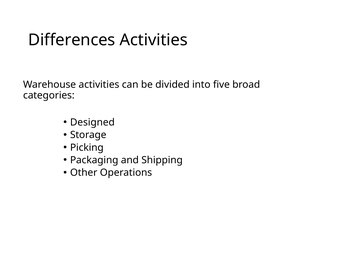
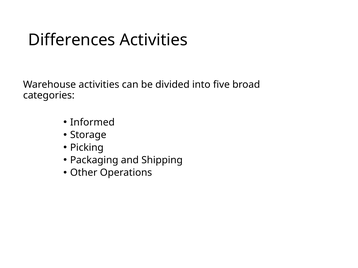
Designed: Designed -> Informed
